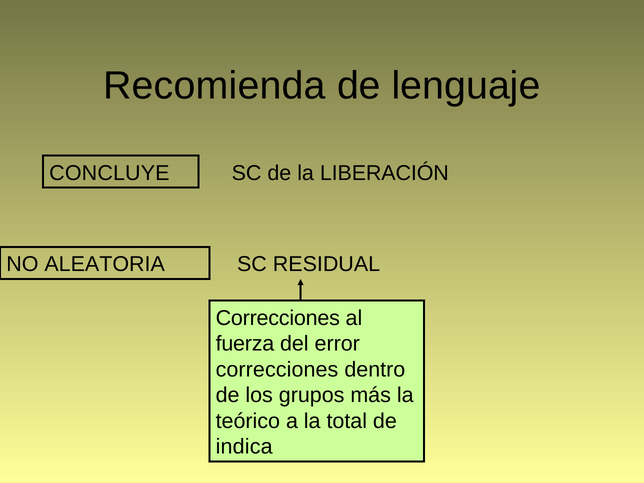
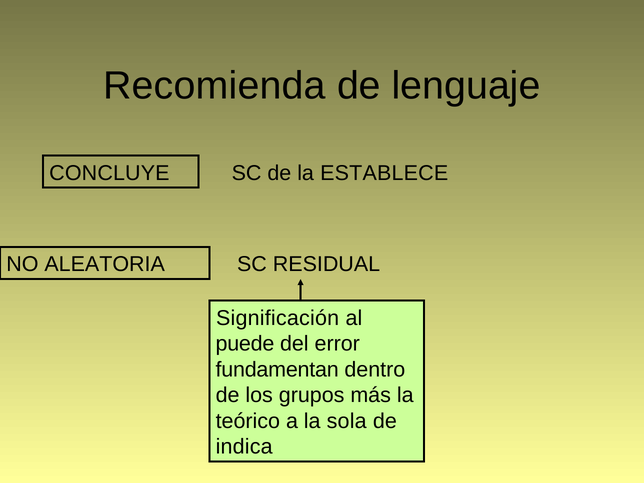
LIBERACIÓN: LIBERACIÓN -> ESTABLECE
Correcciones at (278, 318): Correcciones -> Significación
fuerza: fuerza -> puede
correcciones at (277, 370): correcciones -> fundamentan
total: total -> sola
